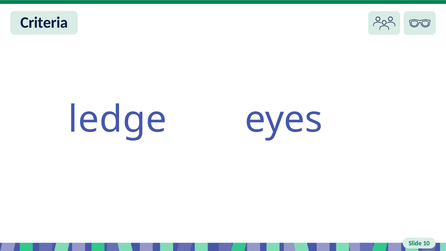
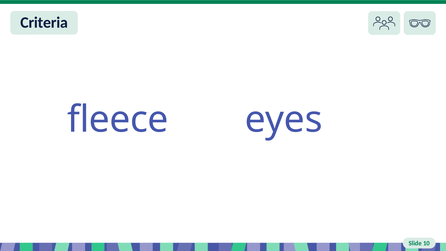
ledge: ledge -> fleece
